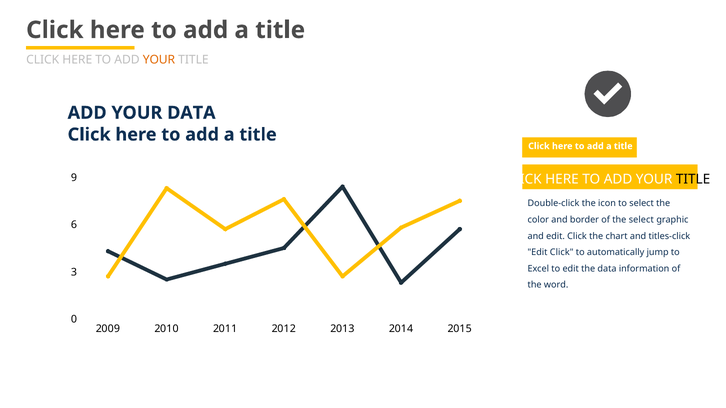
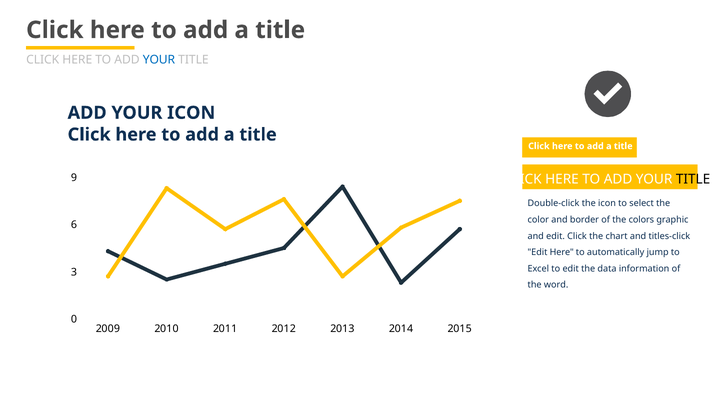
YOUR at (159, 60) colour: orange -> blue
YOUR DATA: DATA -> ICON
the select: select -> colors
Click at (562, 253): Click -> Here
